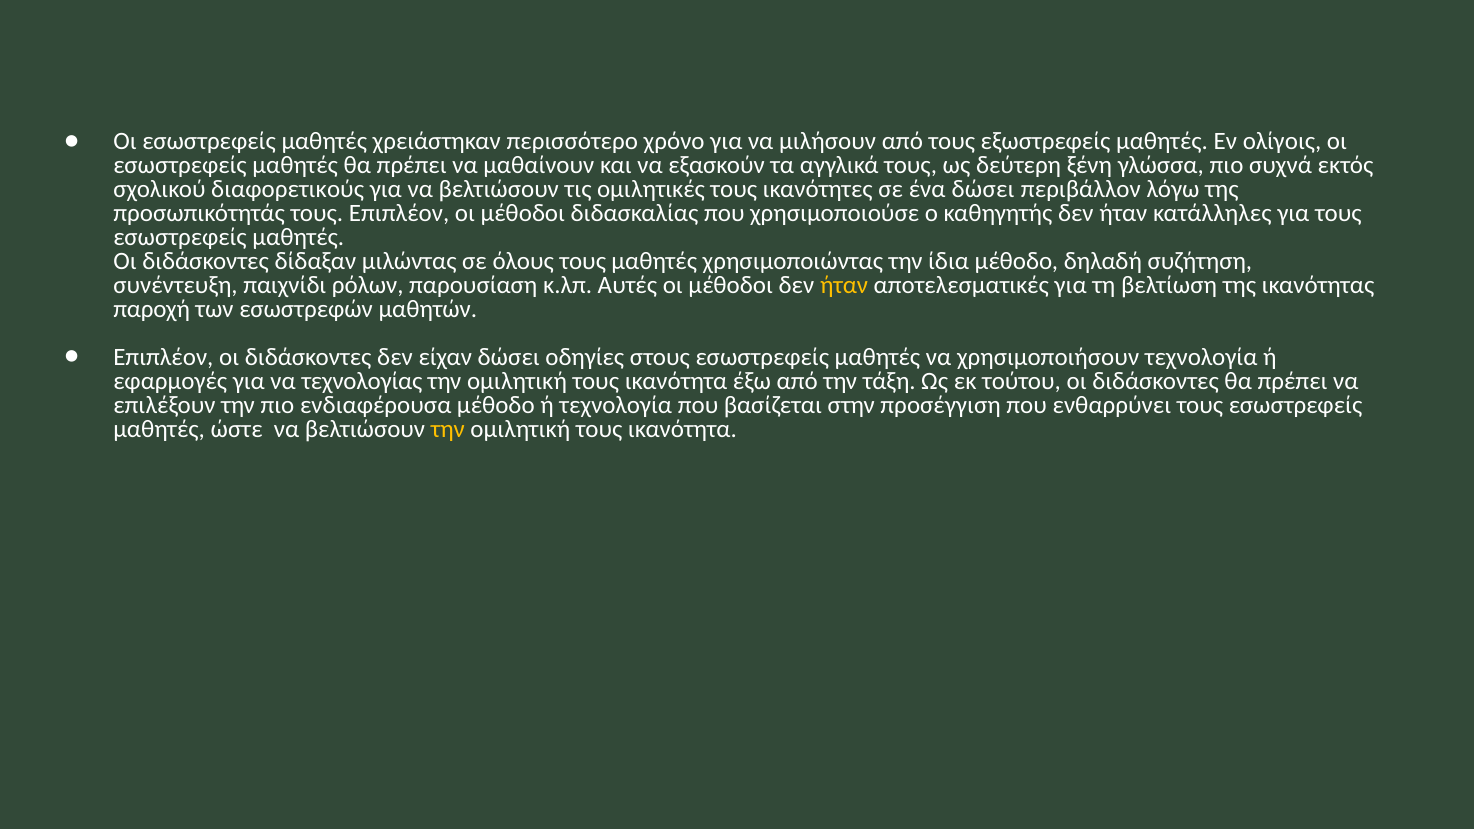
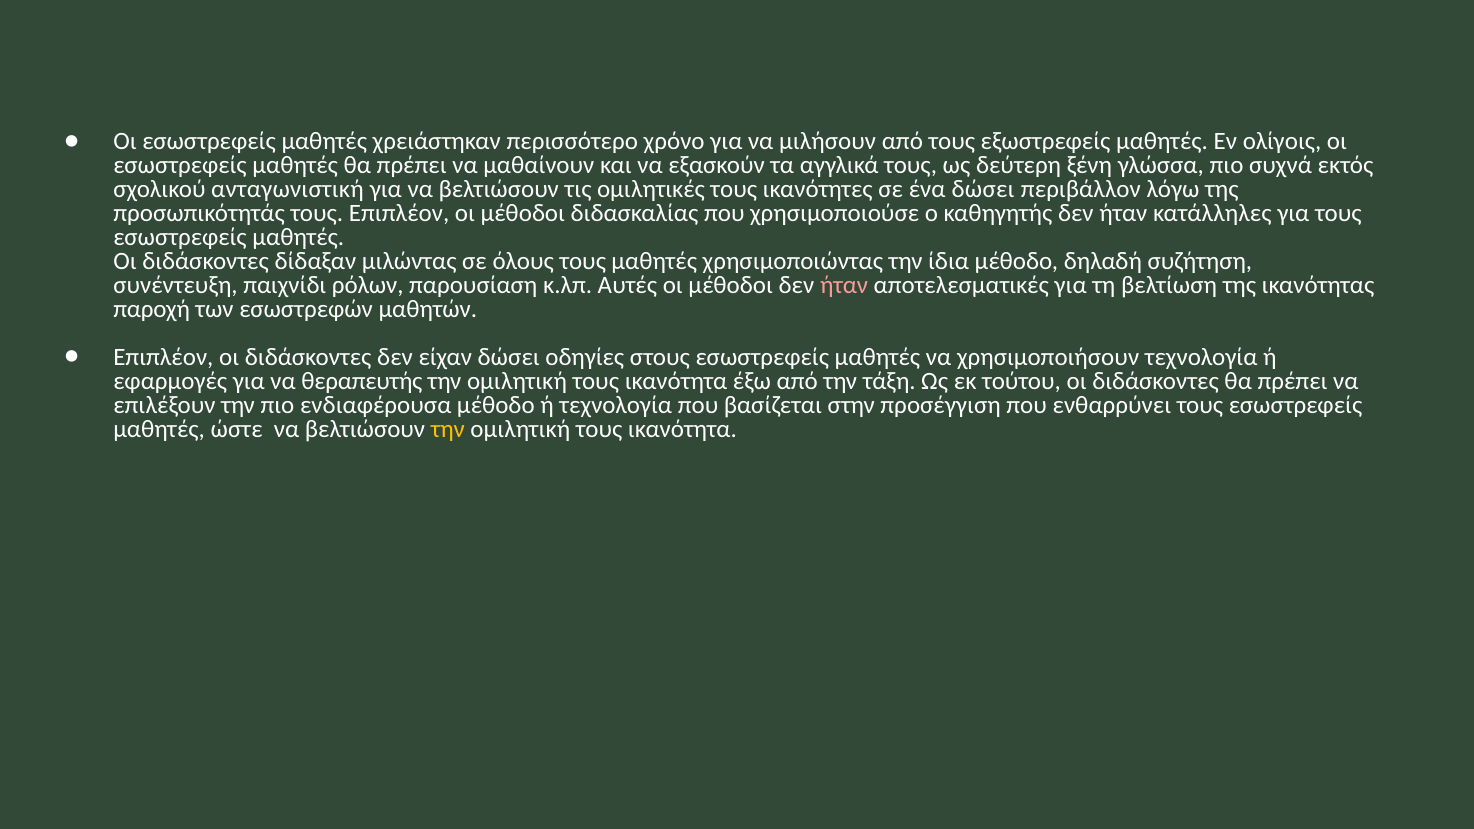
διαφορετικούς: διαφορετικούς -> ανταγωνιστική
ήταν at (844, 285) colour: yellow -> pink
τεχνολογίας: τεχνολογίας -> θεραπευτής
